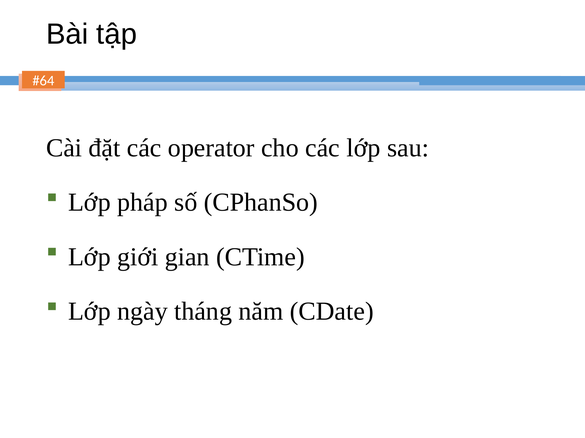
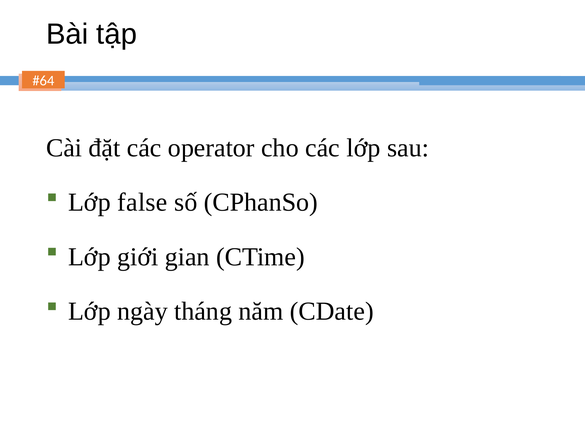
pháp: pháp -> false
